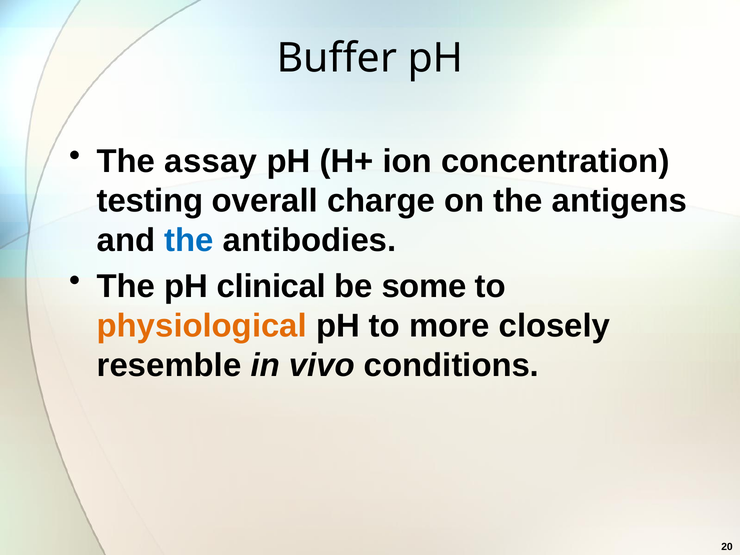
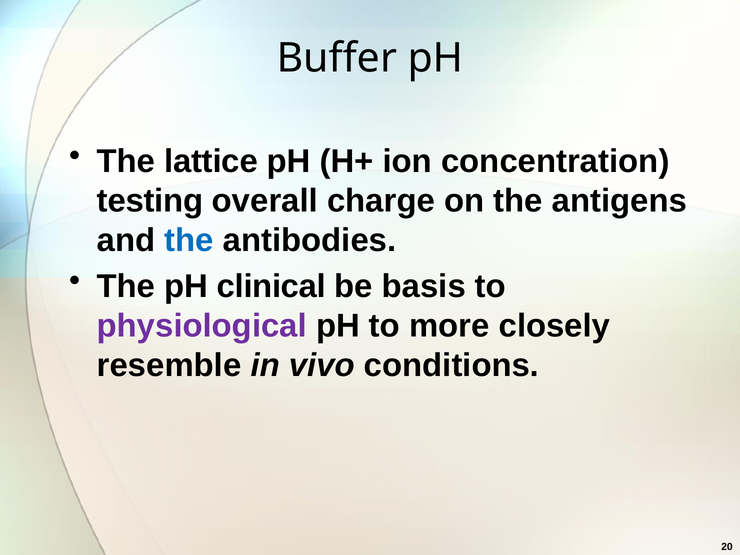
assay: assay -> lattice
some: some -> basis
physiological colour: orange -> purple
